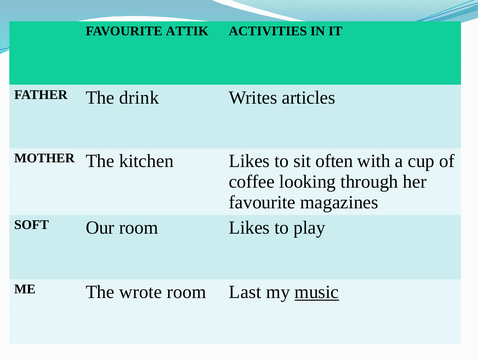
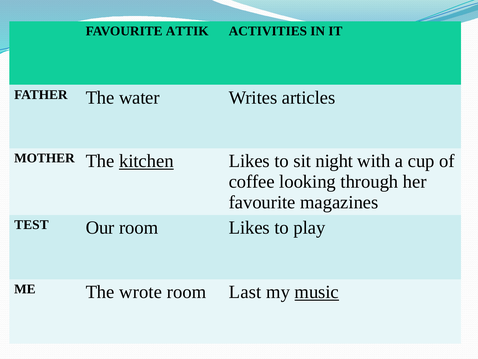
drink: drink -> water
kitchen underline: none -> present
often: often -> night
SOFT: SOFT -> TEST
